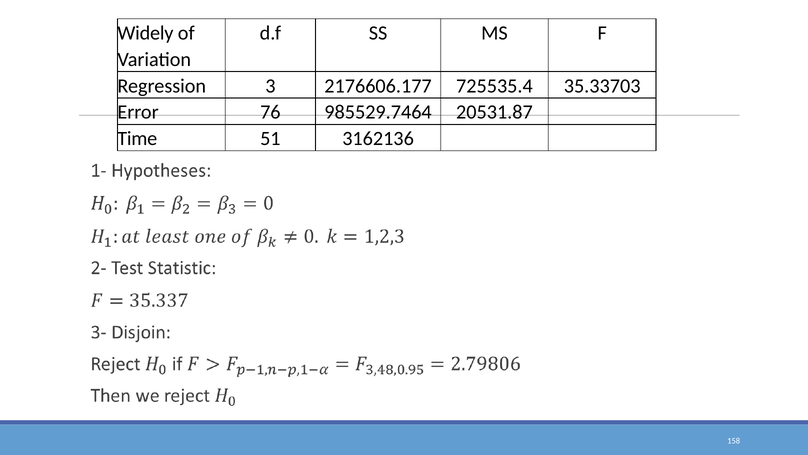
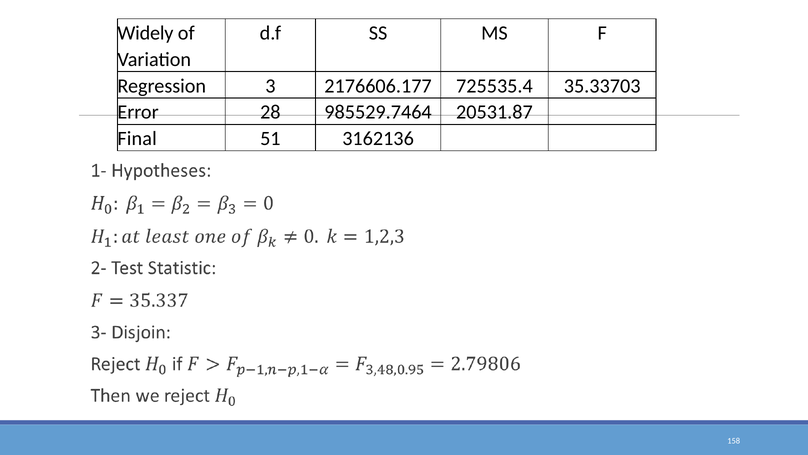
76: 76 -> 28
Time: Time -> Final
